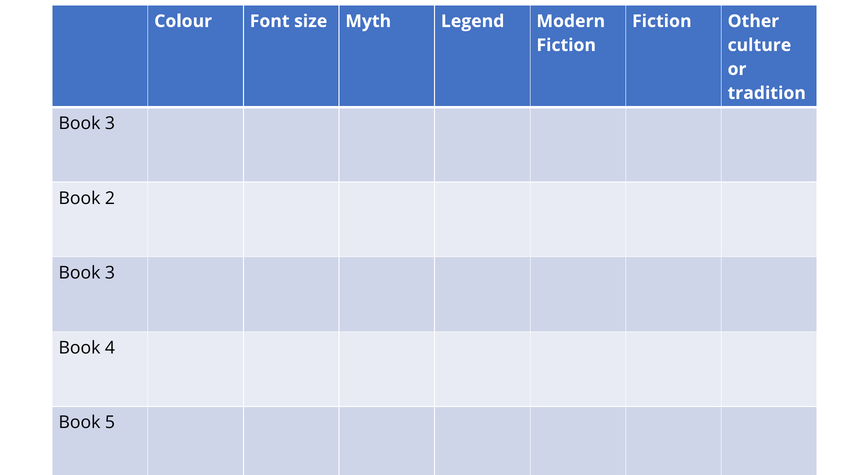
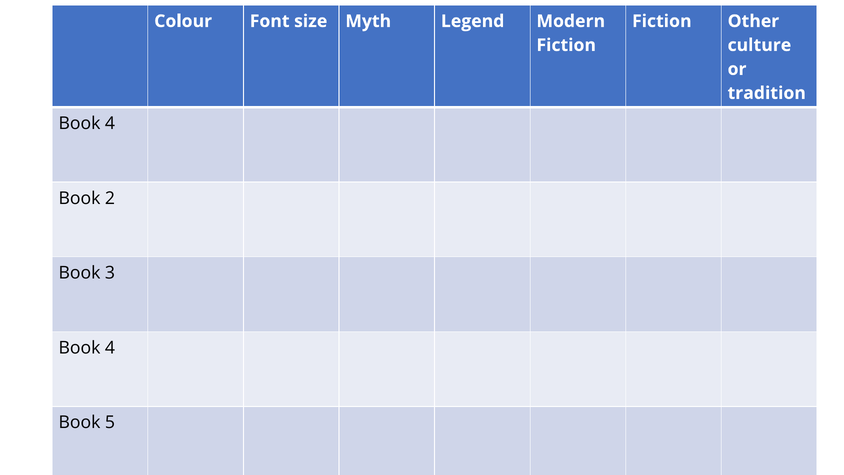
3 at (110, 123): 3 -> 4
